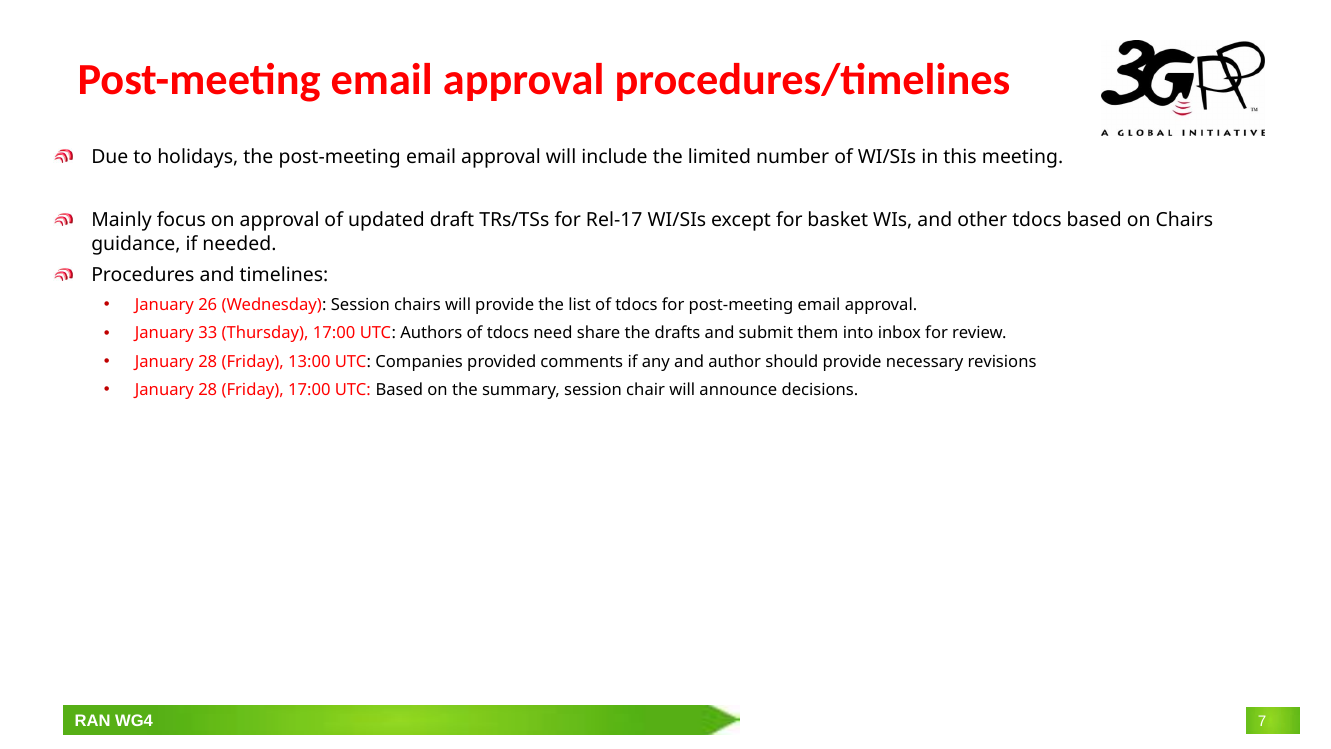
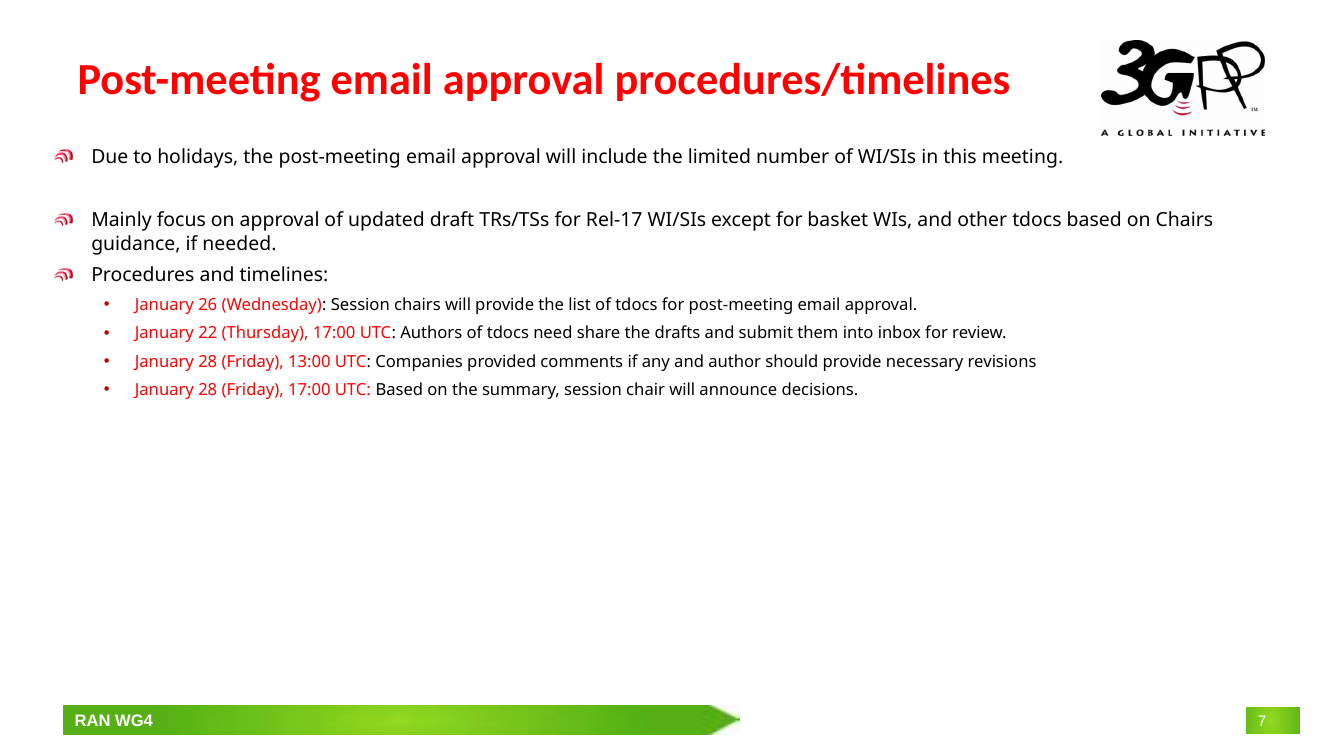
33: 33 -> 22
